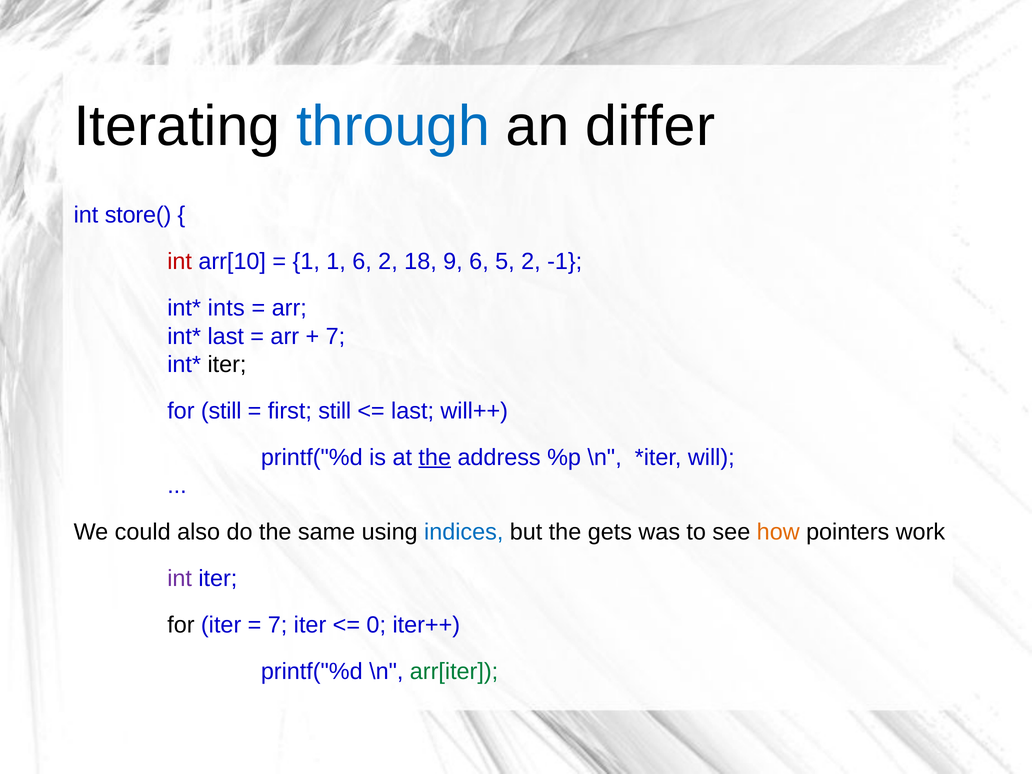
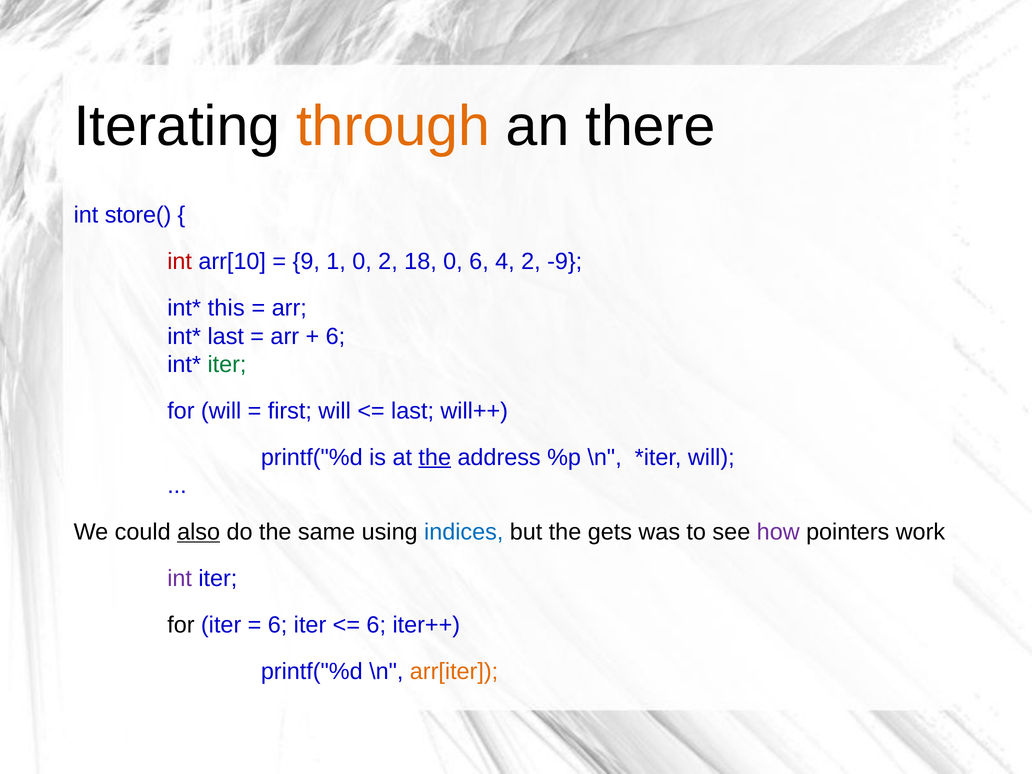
through colour: blue -> orange
differ: differ -> there
1 at (306, 262): 1 -> 9
1 6: 6 -> 0
18 9: 9 -> 0
5: 5 -> 4
-1: -1 -> -9
ints: ints -> this
7 at (335, 336): 7 -> 6
iter at (227, 364) colour: black -> green
for still: still -> will
first still: still -> will
also underline: none -> present
how colour: orange -> purple
7 at (278, 625): 7 -> 6
0 at (376, 625): 0 -> 6
arr[iter colour: green -> orange
